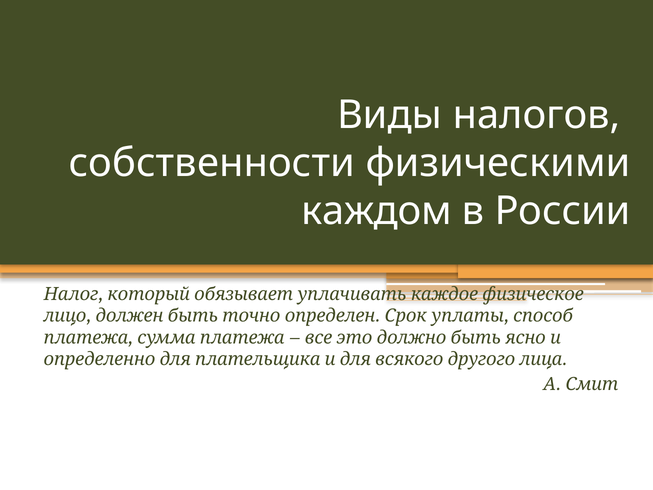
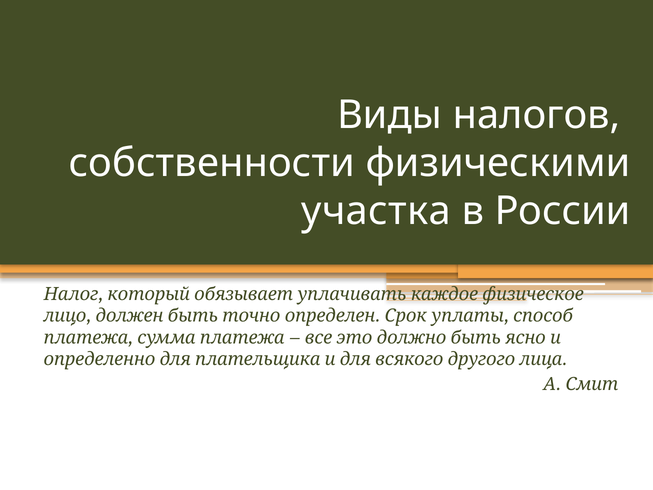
каждом: каждом -> участка
